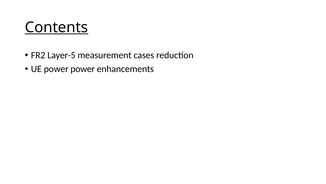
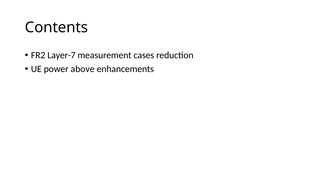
Contents underline: present -> none
Layer-5: Layer-5 -> Layer-7
power power: power -> above
